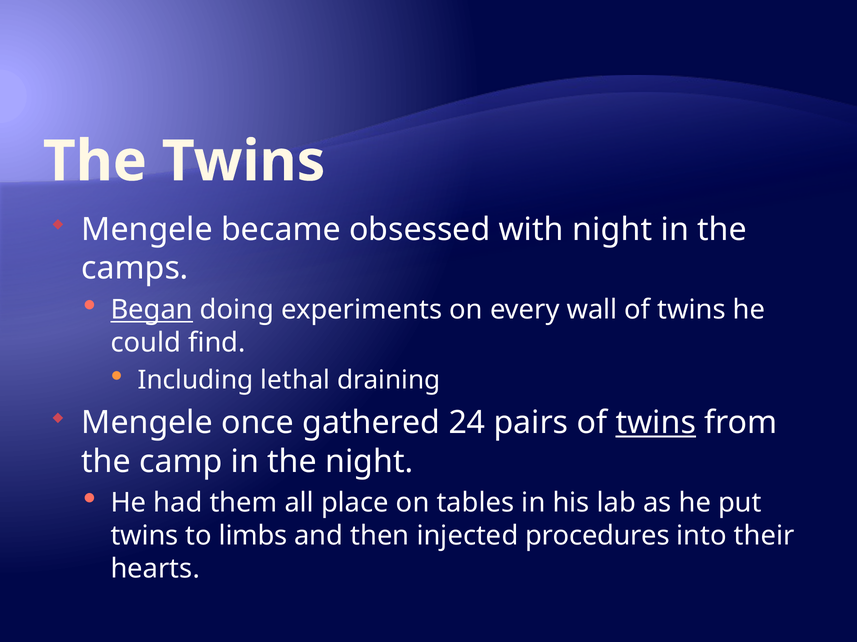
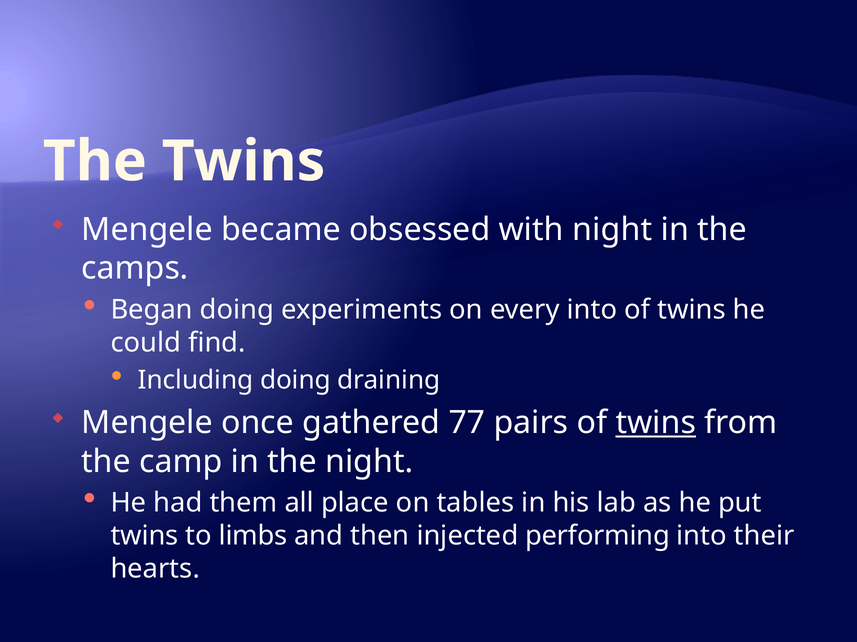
Began underline: present -> none
every wall: wall -> into
Including lethal: lethal -> doing
24: 24 -> 77
procedures: procedures -> performing
